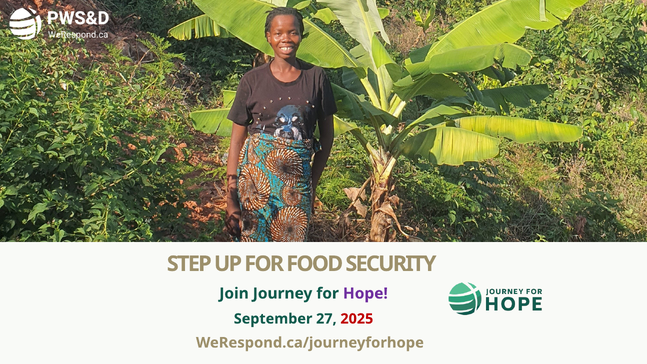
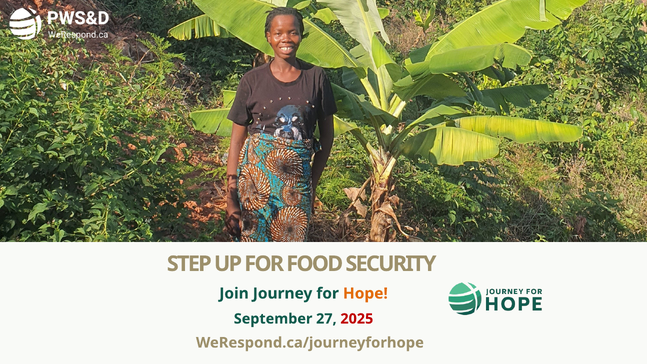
Hope colour: purple -> orange
